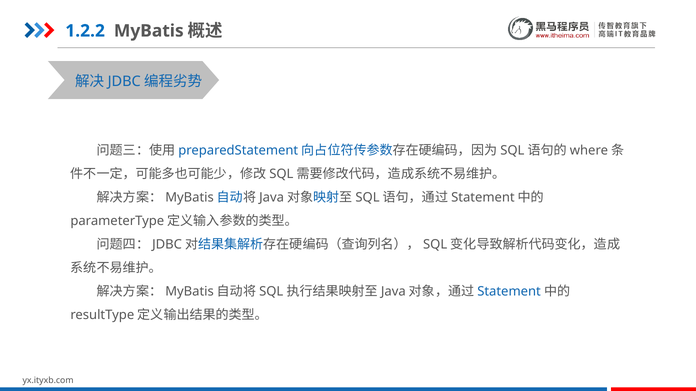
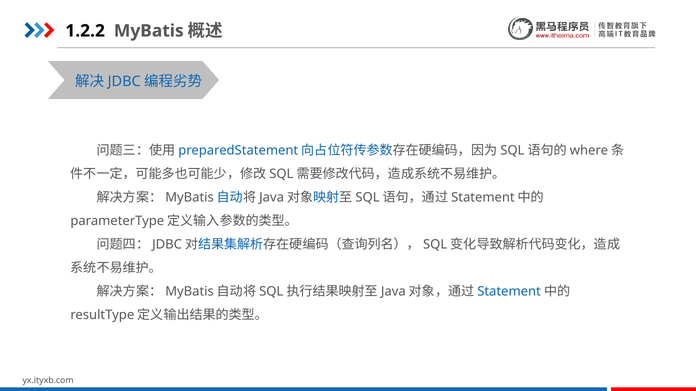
1.2.2 colour: blue -> black
